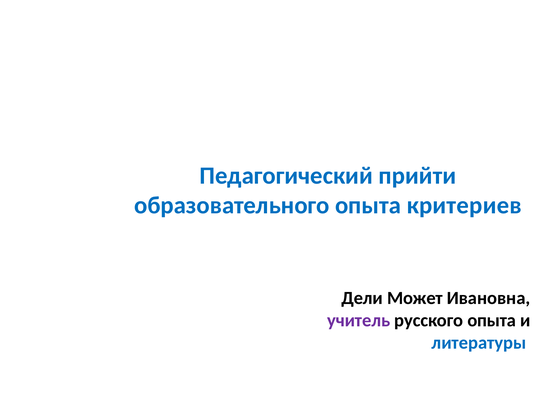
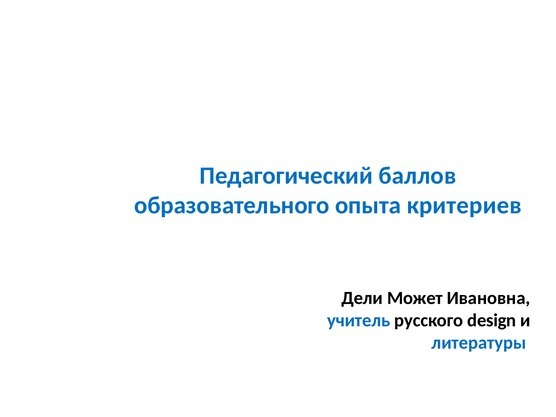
прийти: прийти -> баллов
учитель colour: purple -> blue
русского опыта: опыта -> design
